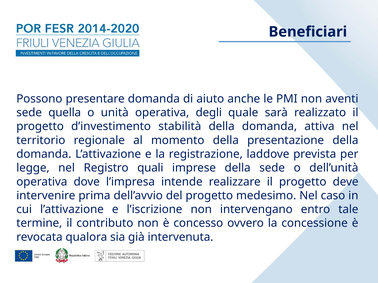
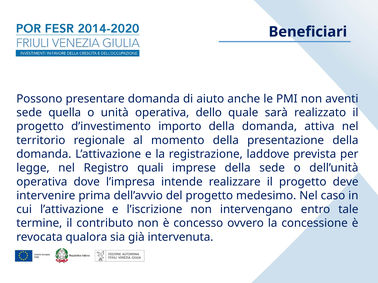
degli: degli -> dello
stabilità: stabilità -> importo
